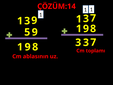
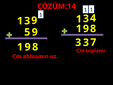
7 at (93, 18): 7 -> 4
